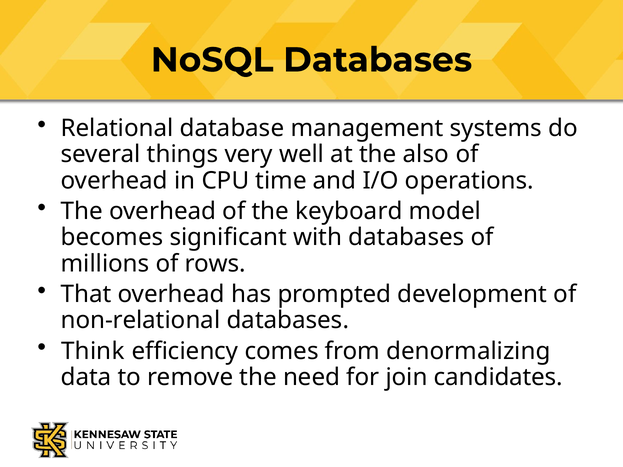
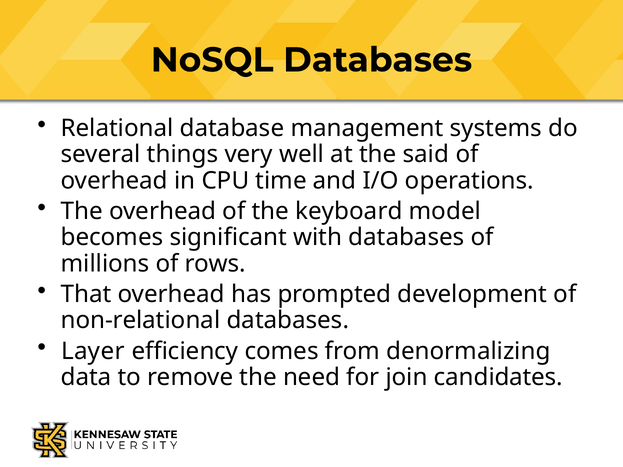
also: also -> said
Think: Think -> Layer
